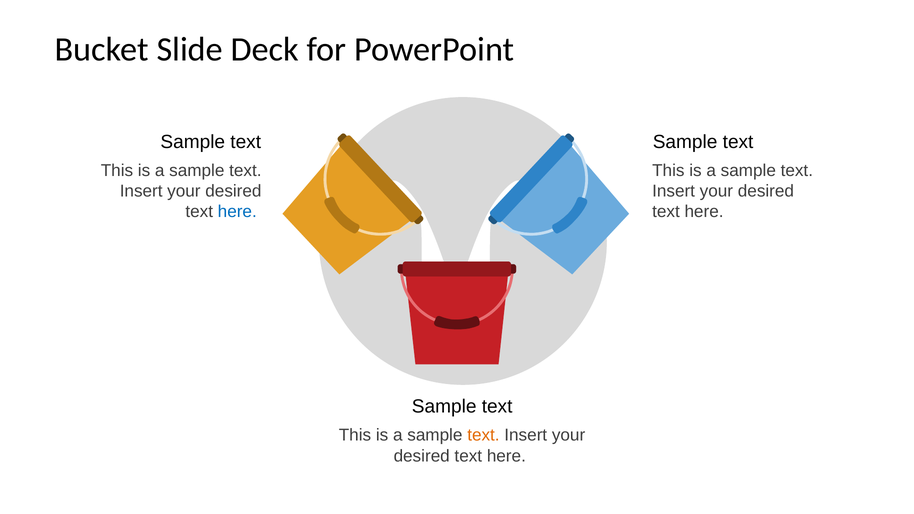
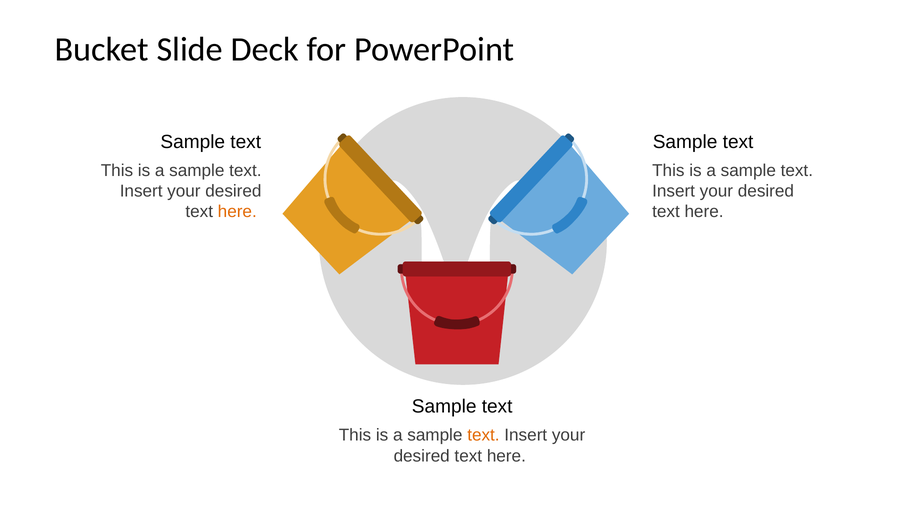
here at (237, 212) colour: blue -> orange
